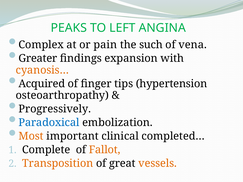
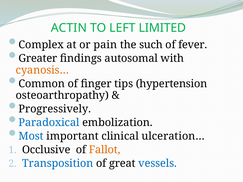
PEAKS: PEAKS -> ACTIN
ANGINA: ANGINA -> LIMITED
vena: vena -> fever
expansion: expansion -> autosomal
Acquired: Acquired -> Common
Most colour: orange -> blue
completed…: completed… -> ulceration…
Complete: Complete -> Occlusive
Transposition colour: orange -> blue
vessels colour: orange -> blue
